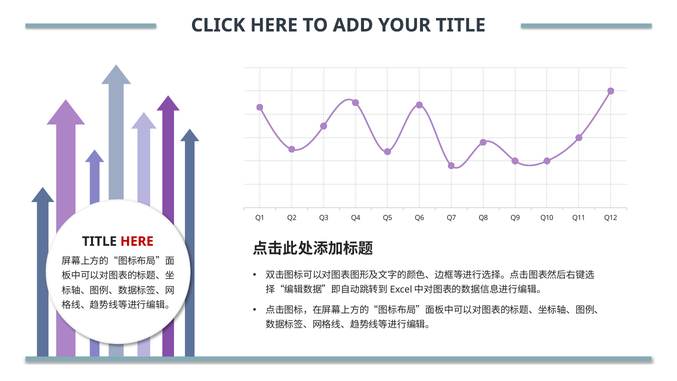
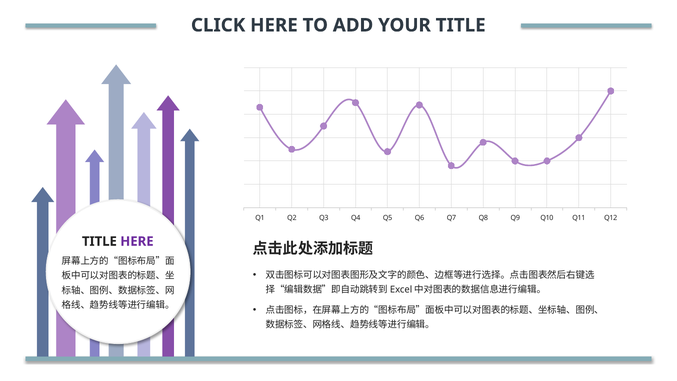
HERE at (137, 241) colour: red -> purple
